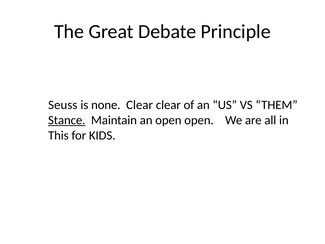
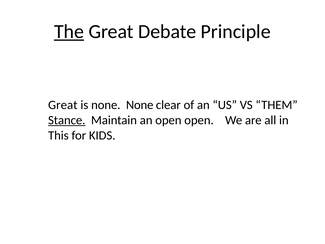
The underline: none -> present
Seuss at (63, 105): Seuss -> Great
none Clear: Clear -> None
